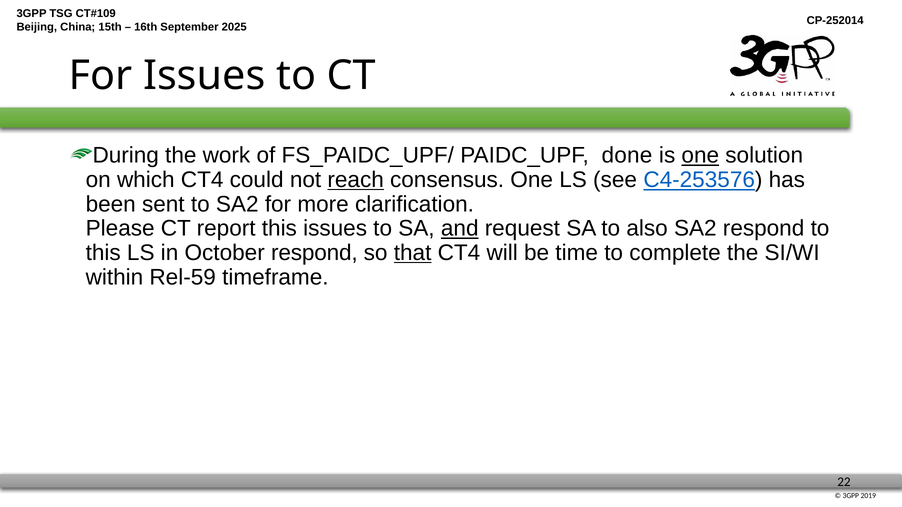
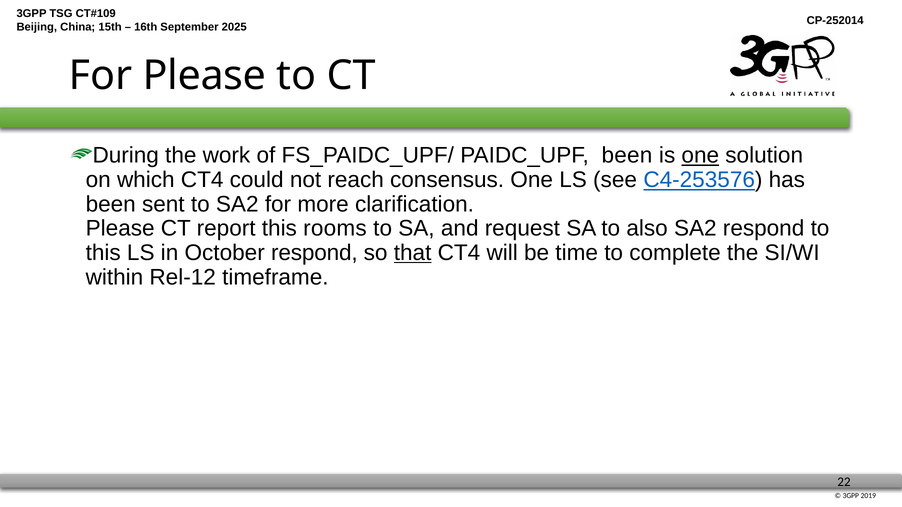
For Issues: Issues -> Please
PAIDC_UPF done: done -> been
reach underline: present -> none
this issues: issues -> rooms
and underline: present -> none
Rel-59: Rel-59 -> Rel-12
